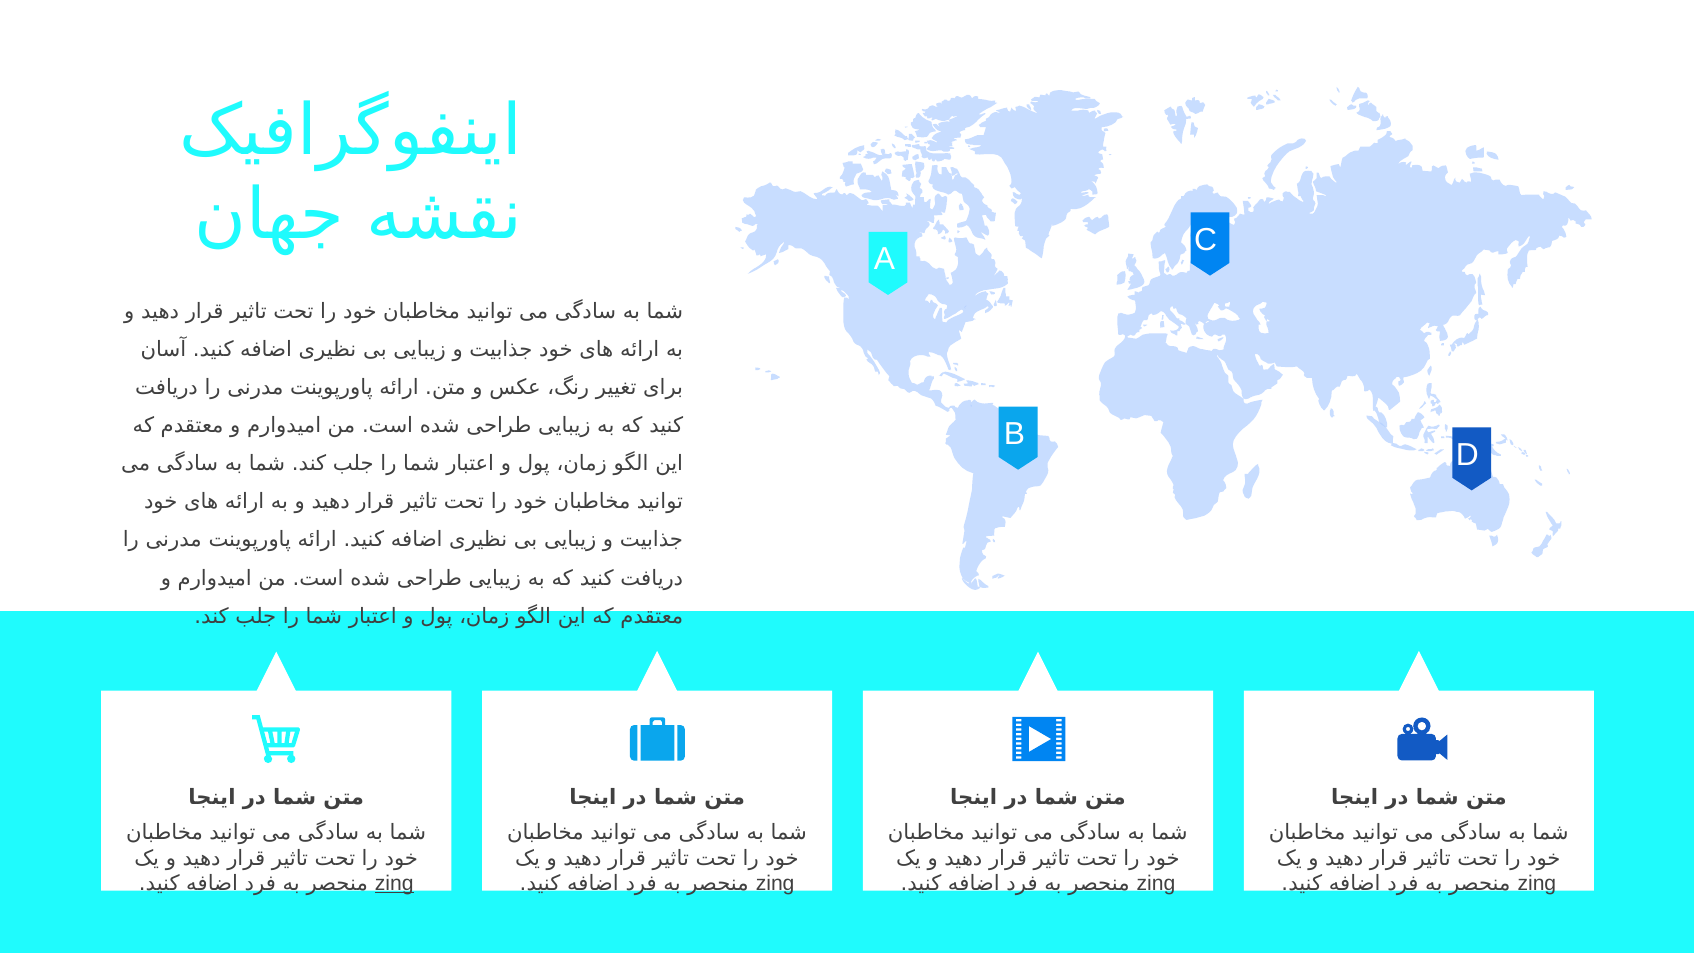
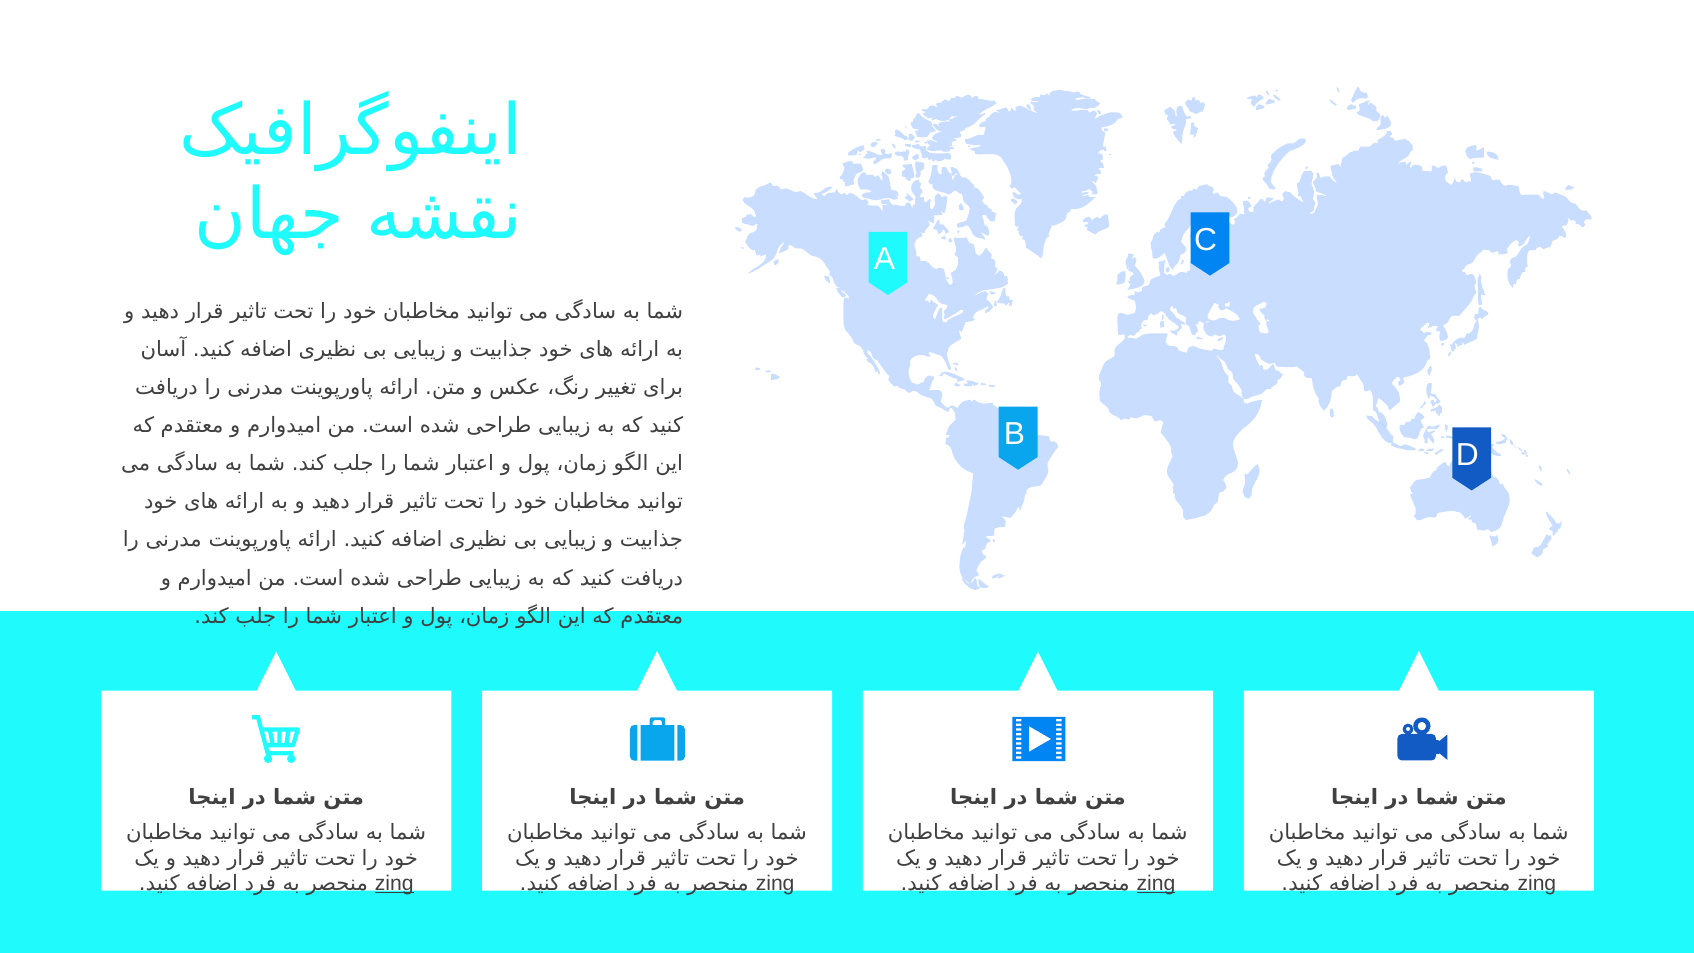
zing at (1156, 883) underline: none -> present
